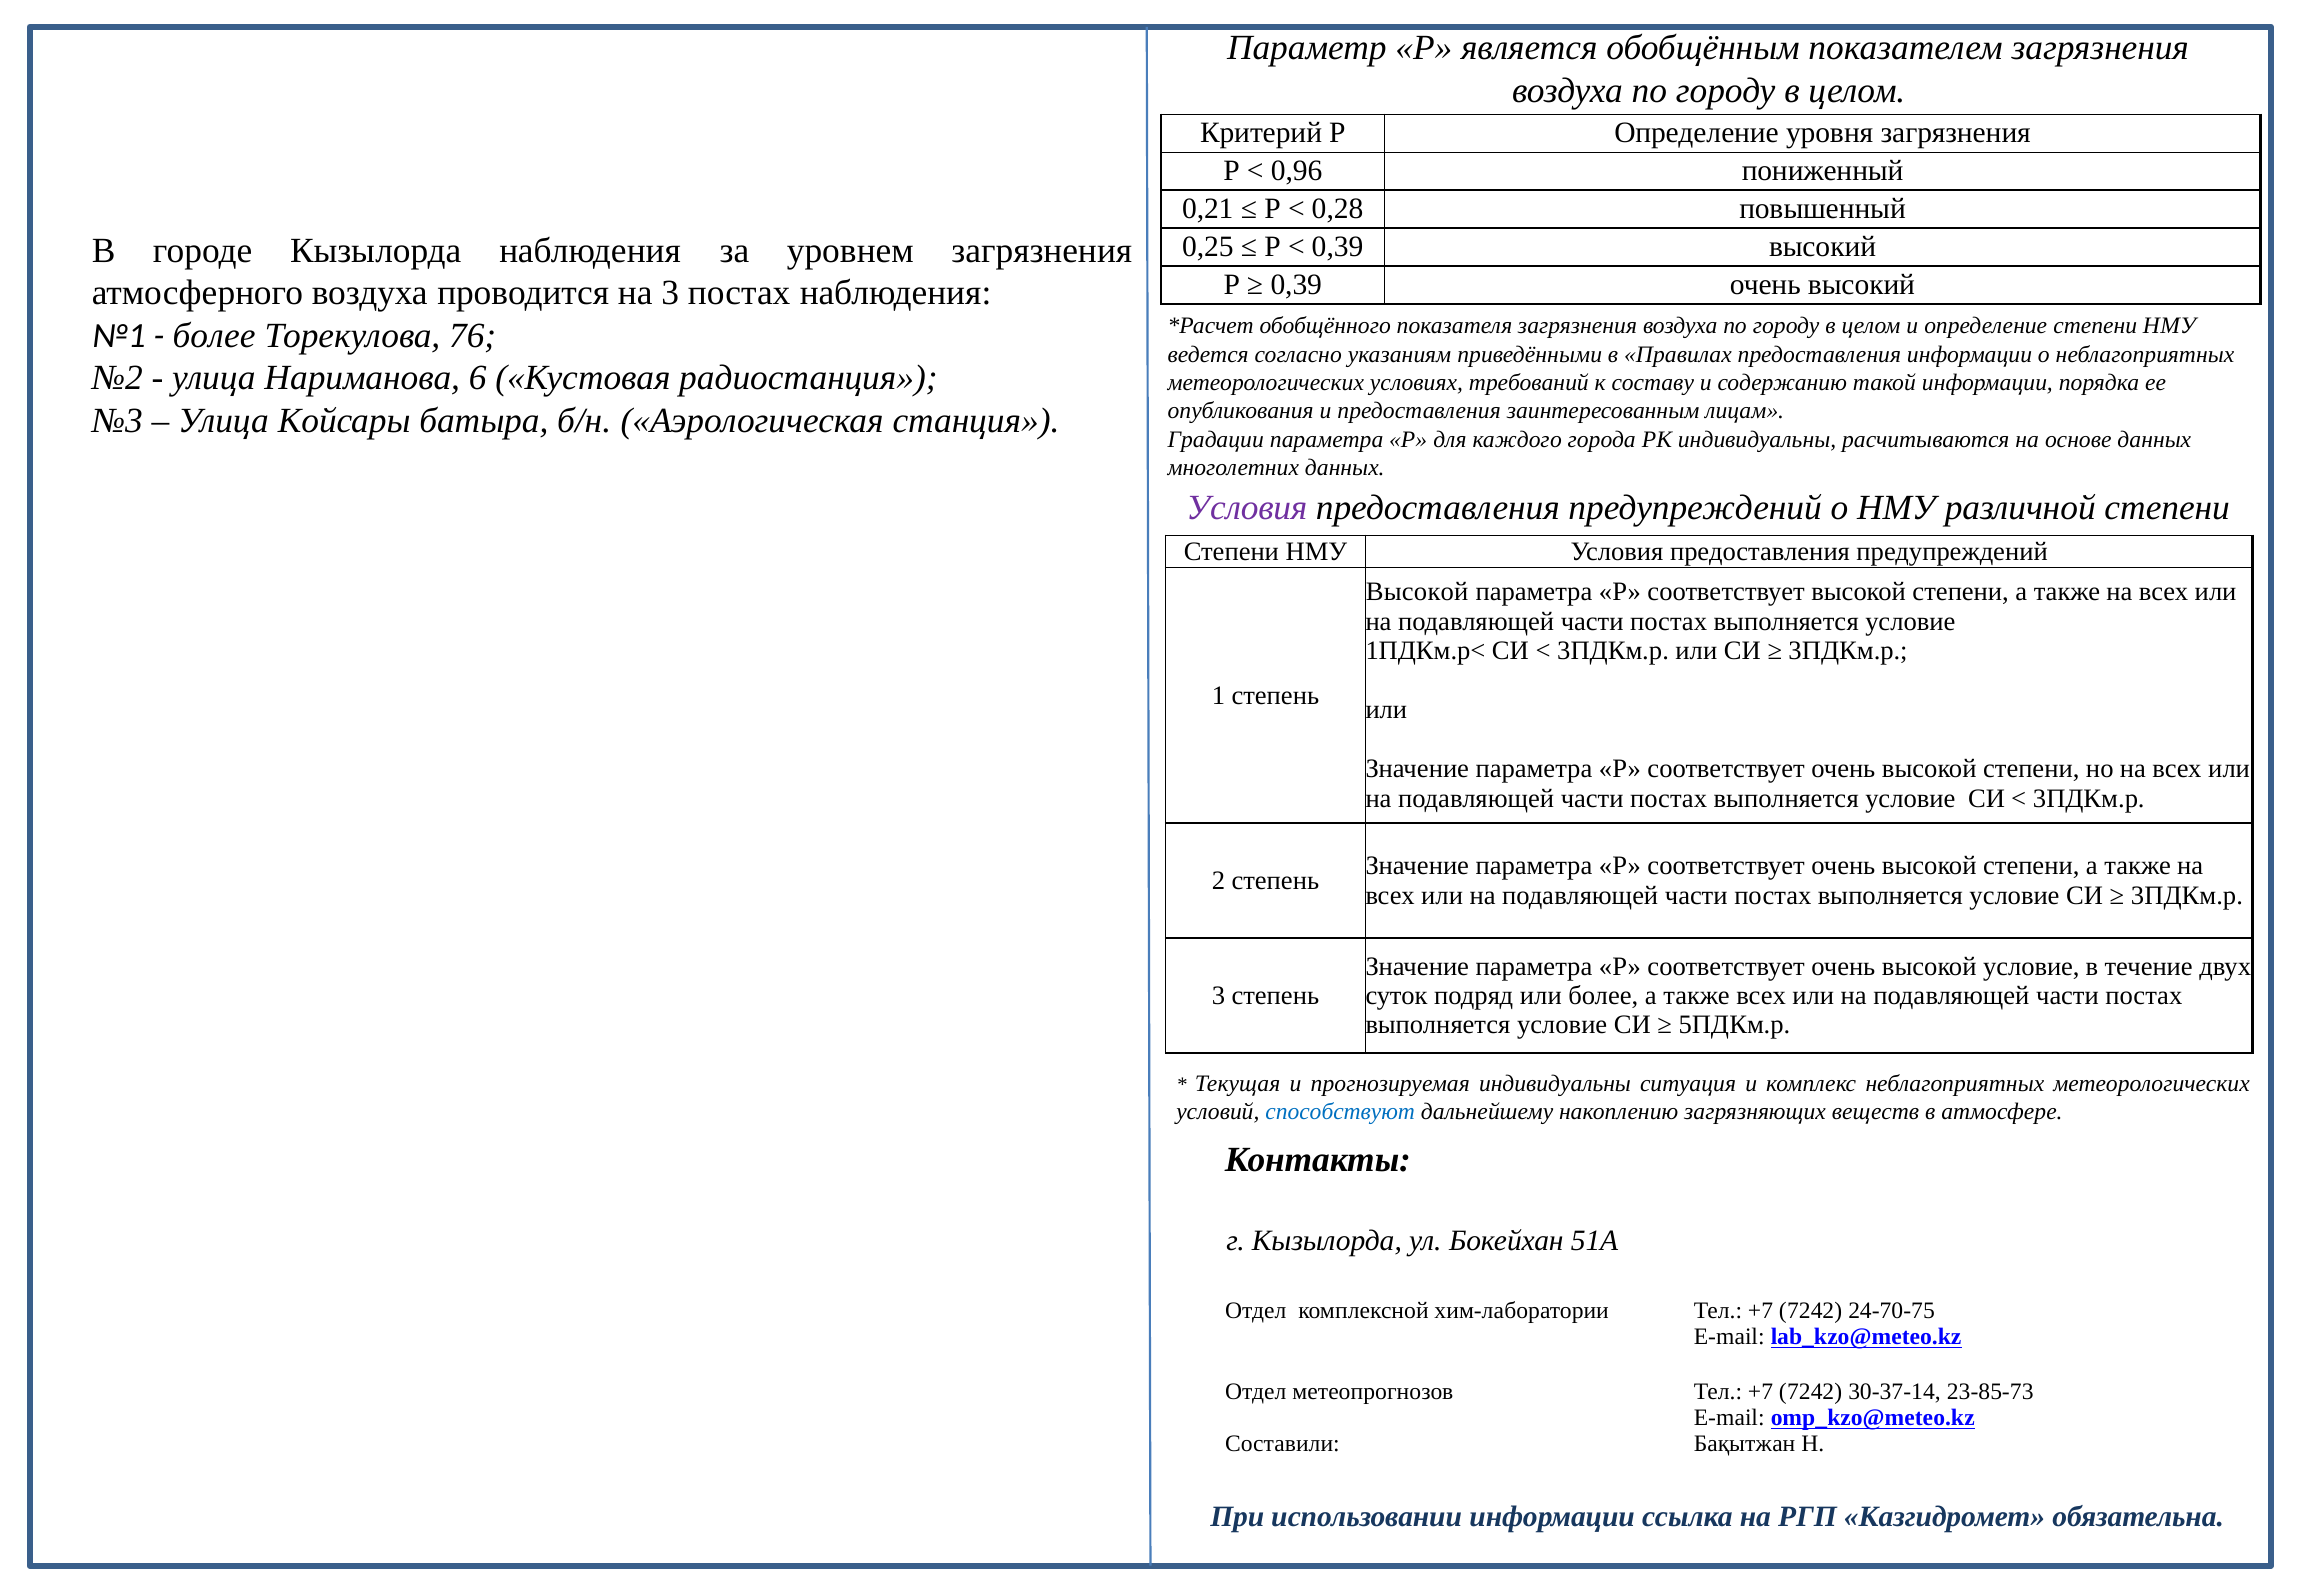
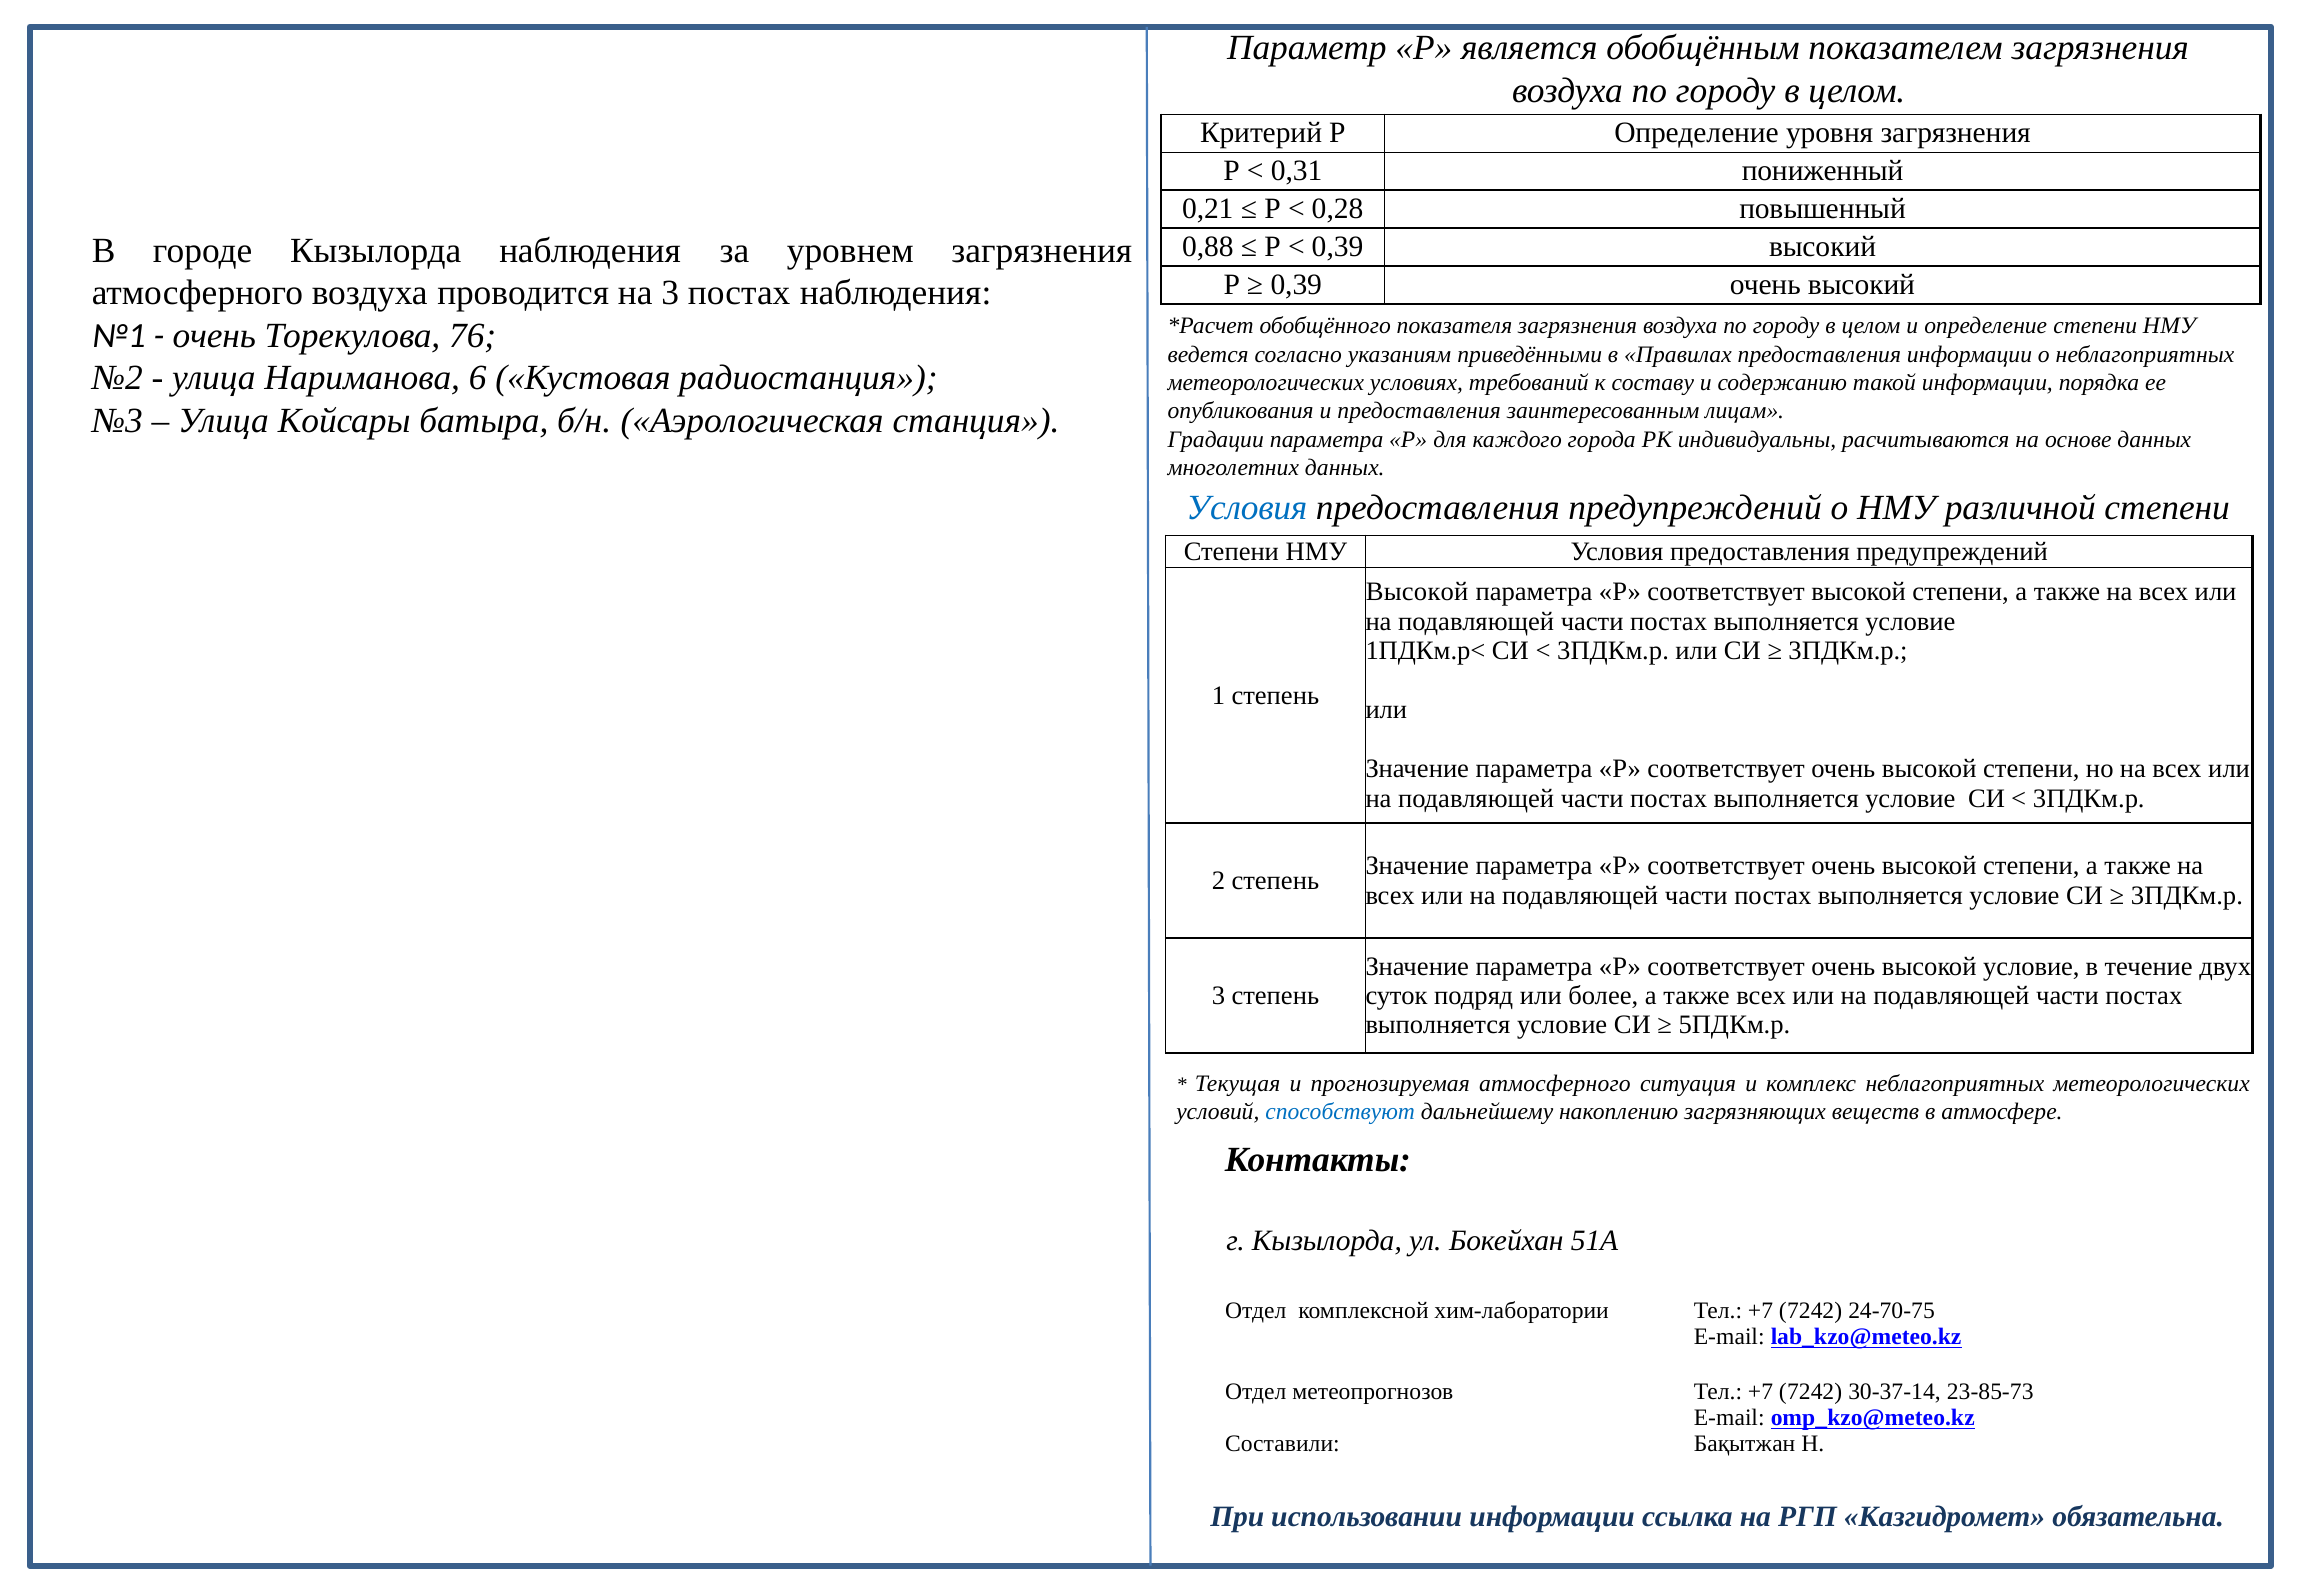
0,96: 0,96 -> 0,31
0,25: 0,25 -> 0,88
более at (214, 336): более -> очень
Условия at (1247, 508) colour: purple -> blue
прогнозируемая индивидуальны: индивидуальны -> атмосферного
